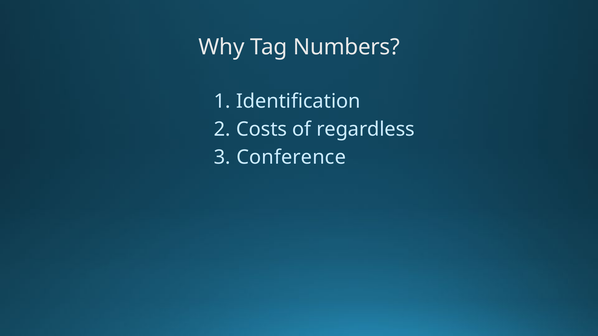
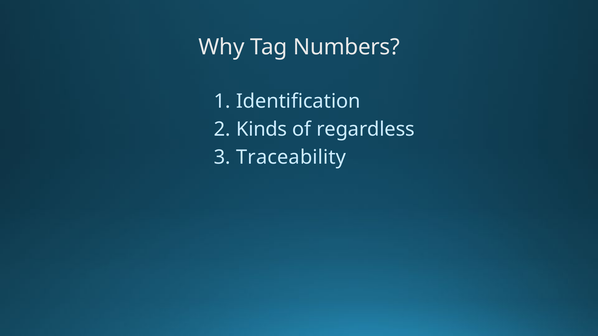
Costs: Costs -> Kinds
Conference: Conference -> Traceability
